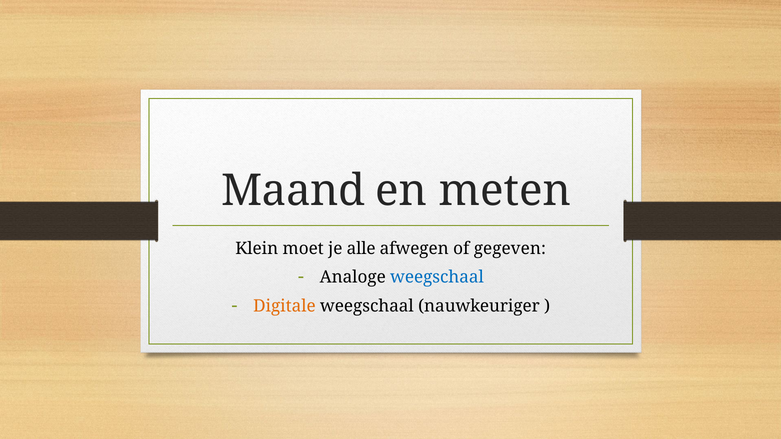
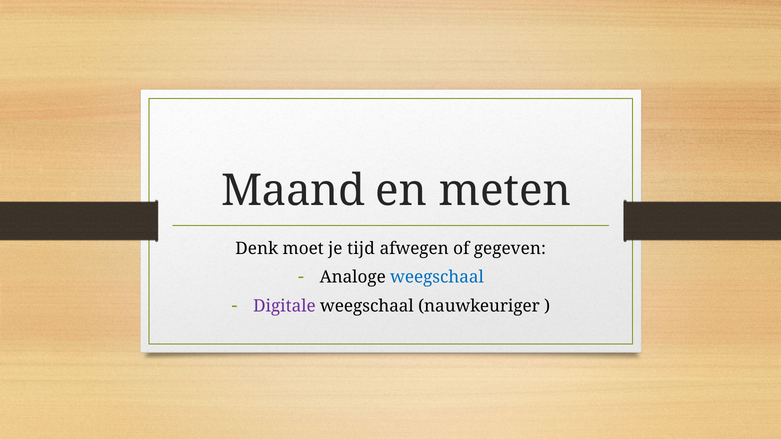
Klein: Klein -> Denk
alle: alle -> tijd
Digitale colour: orange -> purple
